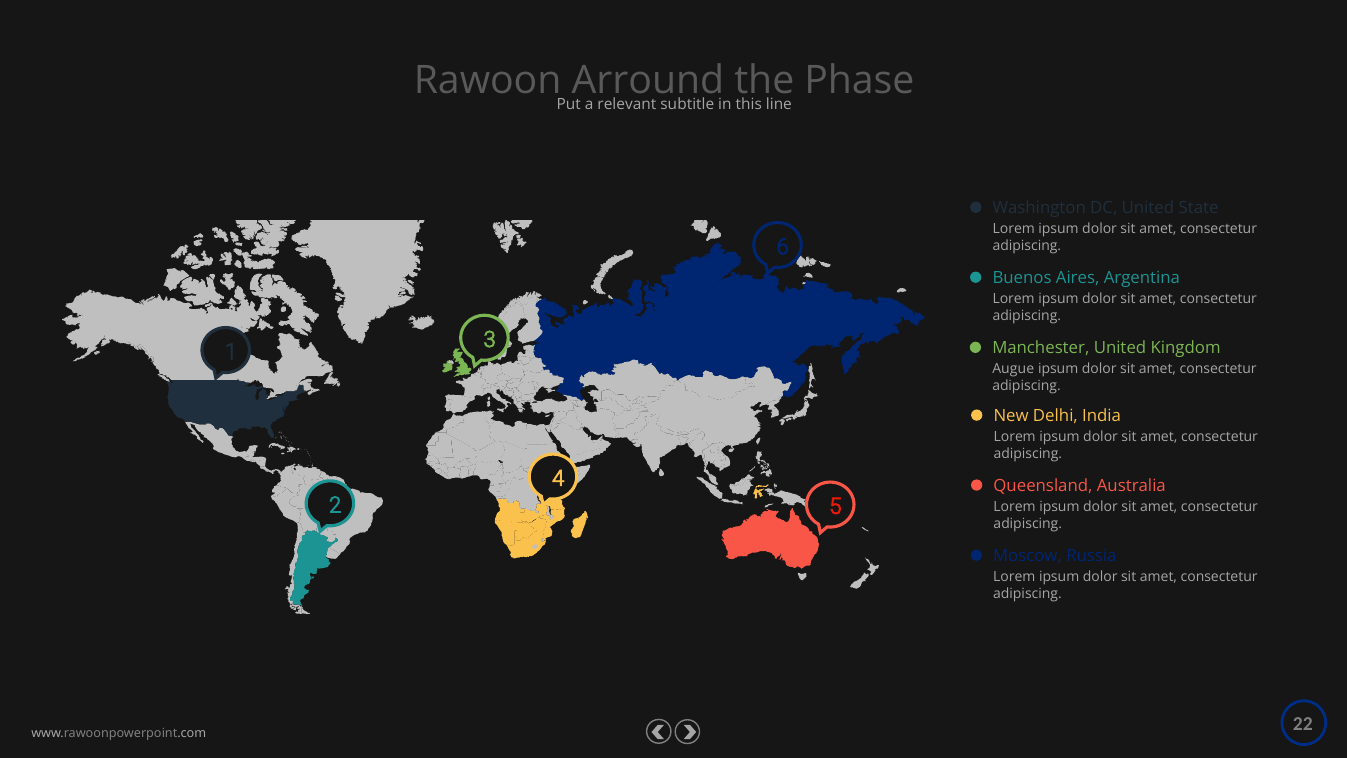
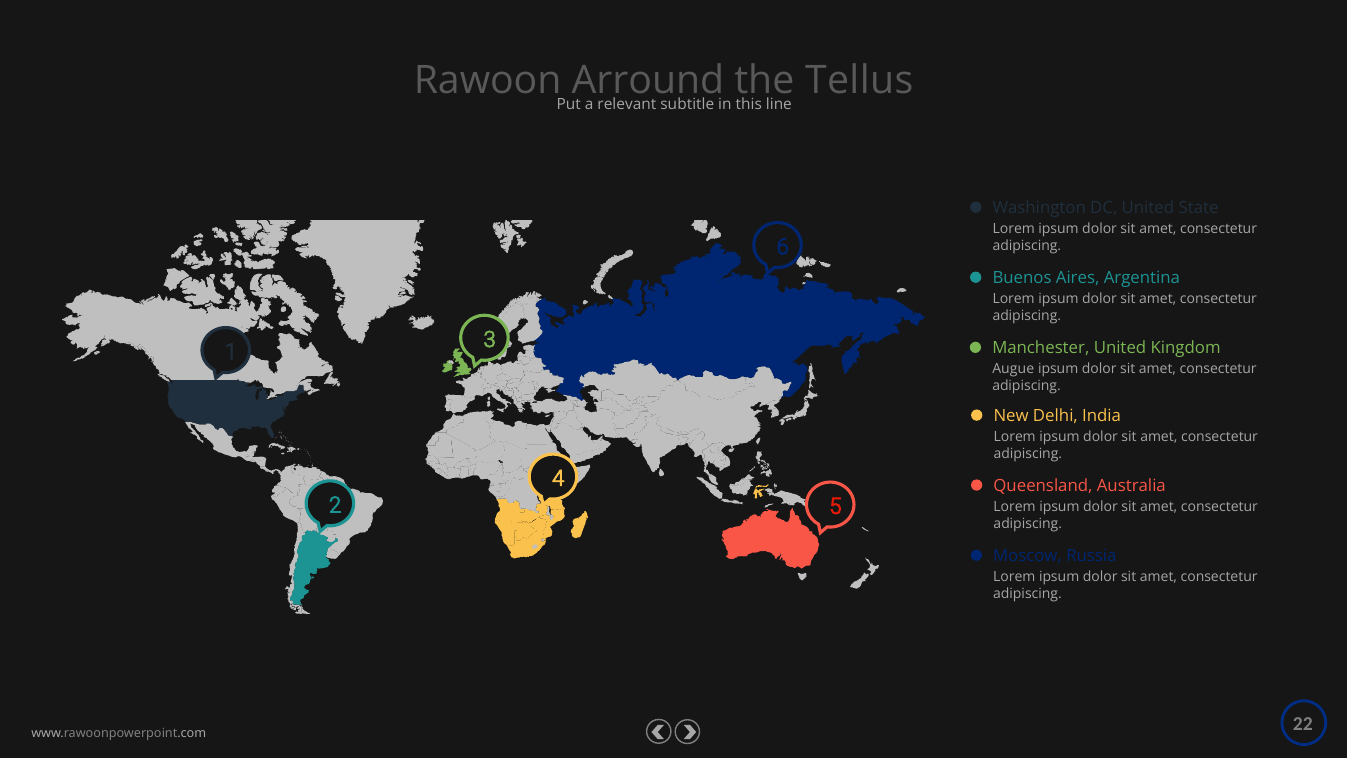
Phase: Phase -> Tellus
